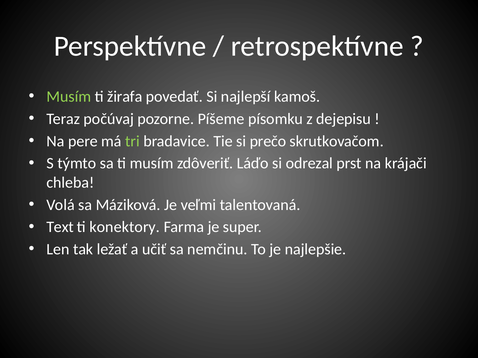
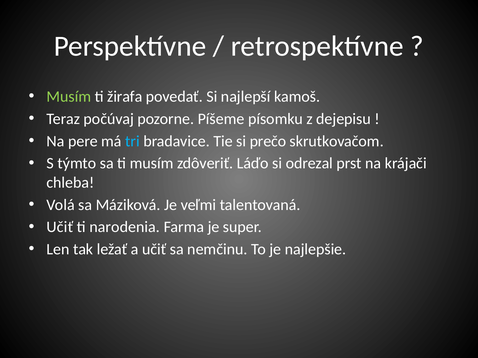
tri colour: light green -> light blue
Text at (60, 227): Text -> Učiť
konektory: konektory -> narodenia
